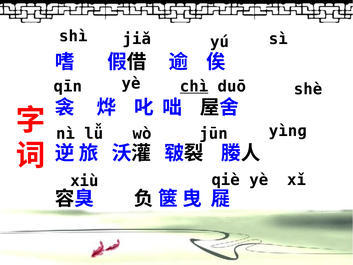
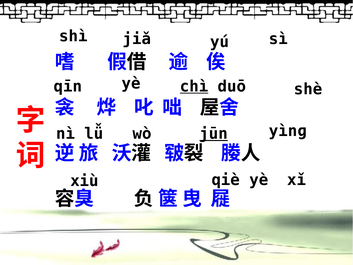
jūn underline: none -> present
